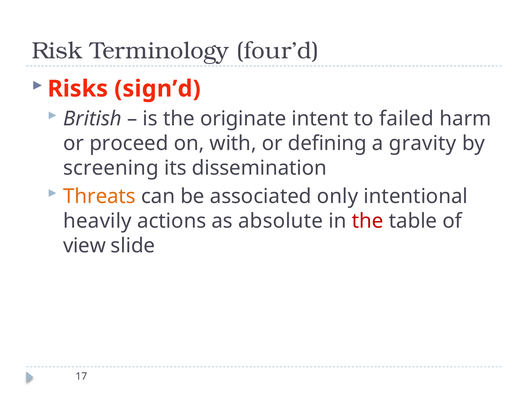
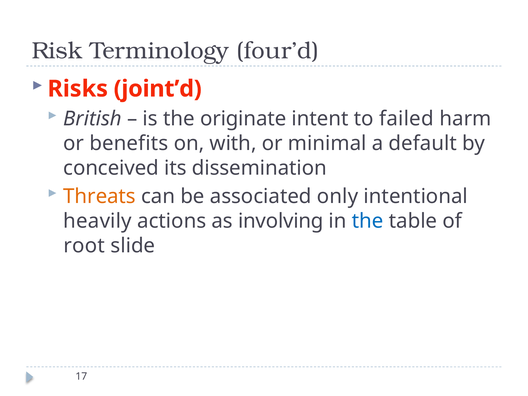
sign’d: sign’d -> joint’d
proceed: proceed -> benefits
defining: defining -> minimal
gravity: gravity -> default
screening: screening -> conceived
absolute: absolute -> involving
the at (368, 221) colour: red -> blue
view: view -> root
